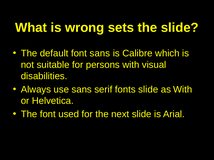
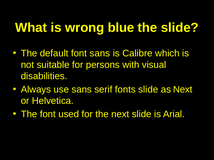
sets: sets -> blue
as With: With -> Next
